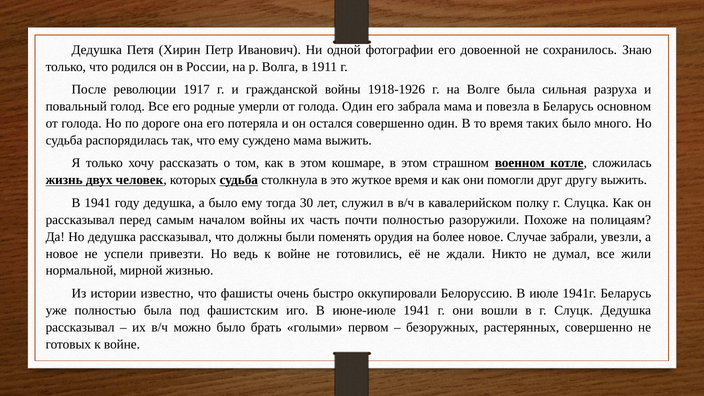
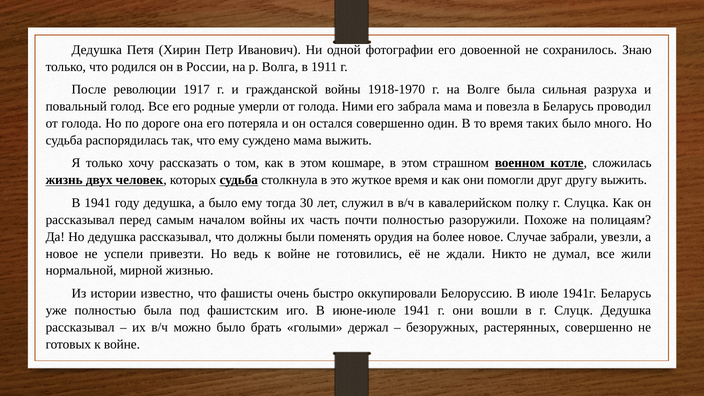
1918-1926: 1918-1926 -> 1918-1970
голода Один: Один -> Ними
основном: основном -> проводил
первом: первом -> держал
